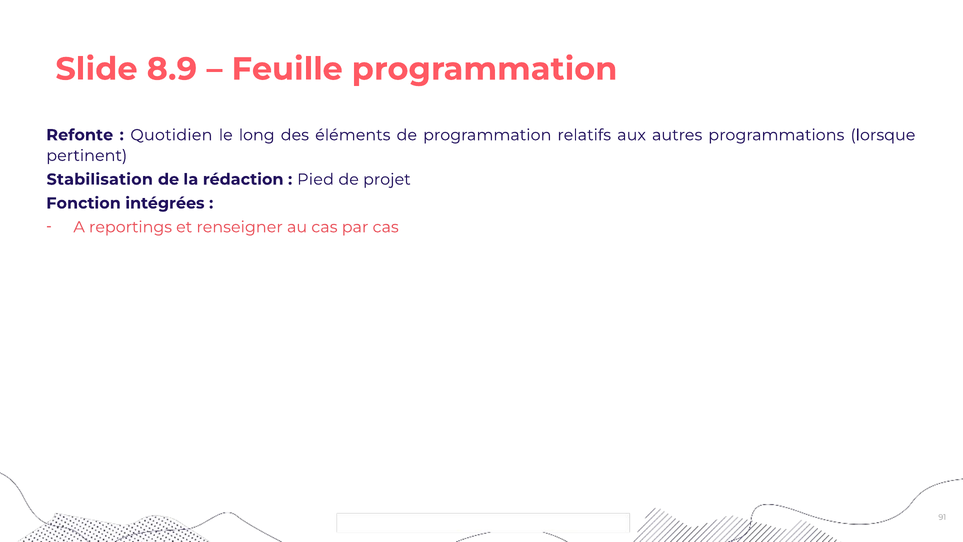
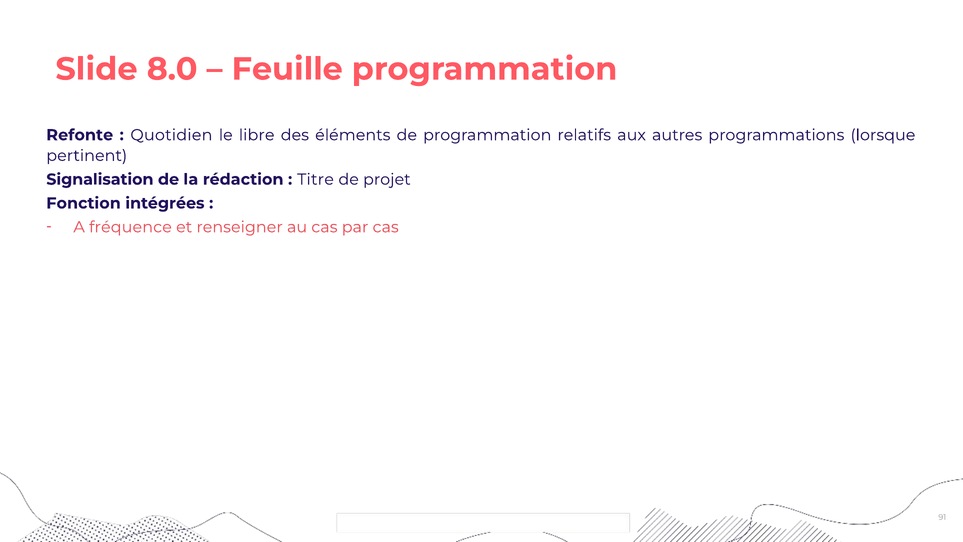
8.9: 8.9 -> 8.0
long: long -> libre
Stabilisation: Stabilisation -> Signalisation
Pied: Pied -> Titre
reportings: reportings -> fréquence
